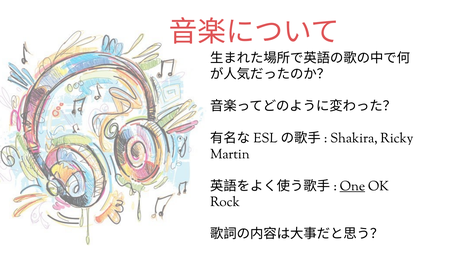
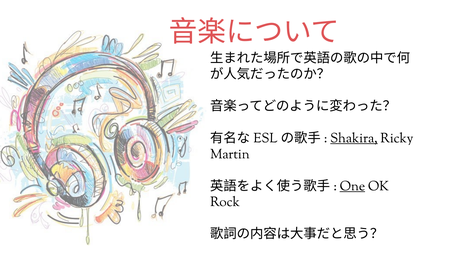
Shakira underline: none -> present
